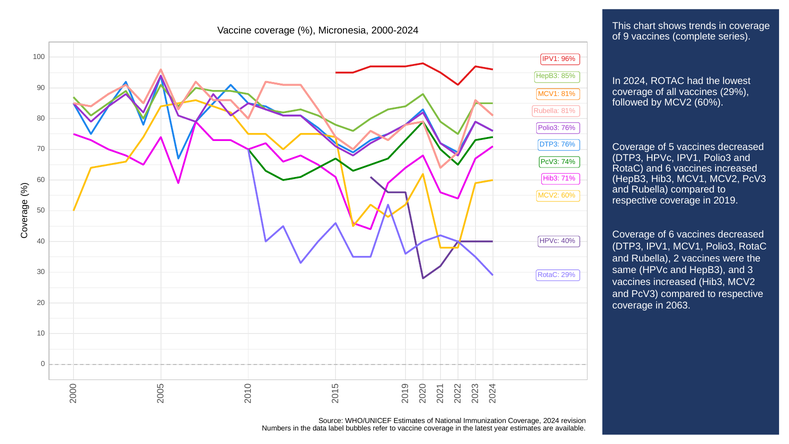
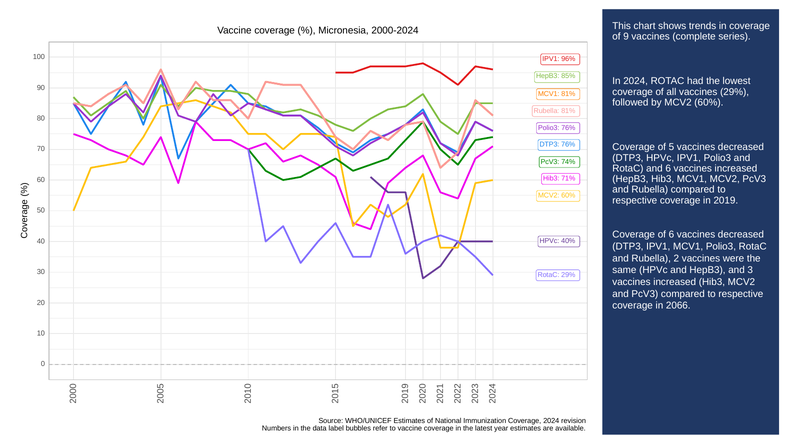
2063: 2063 -> 2066
